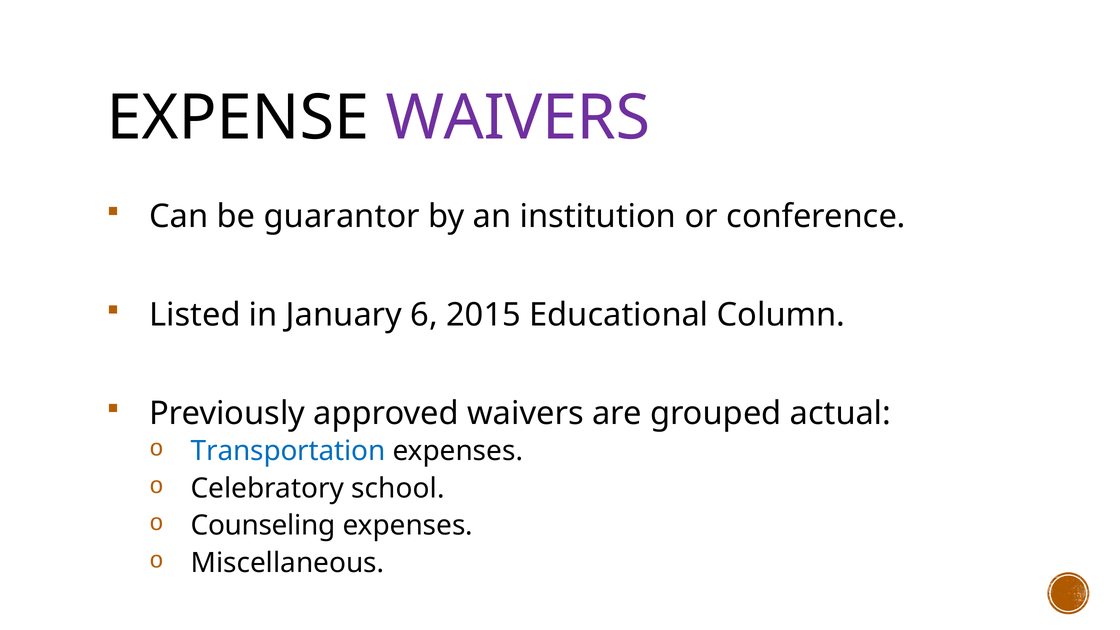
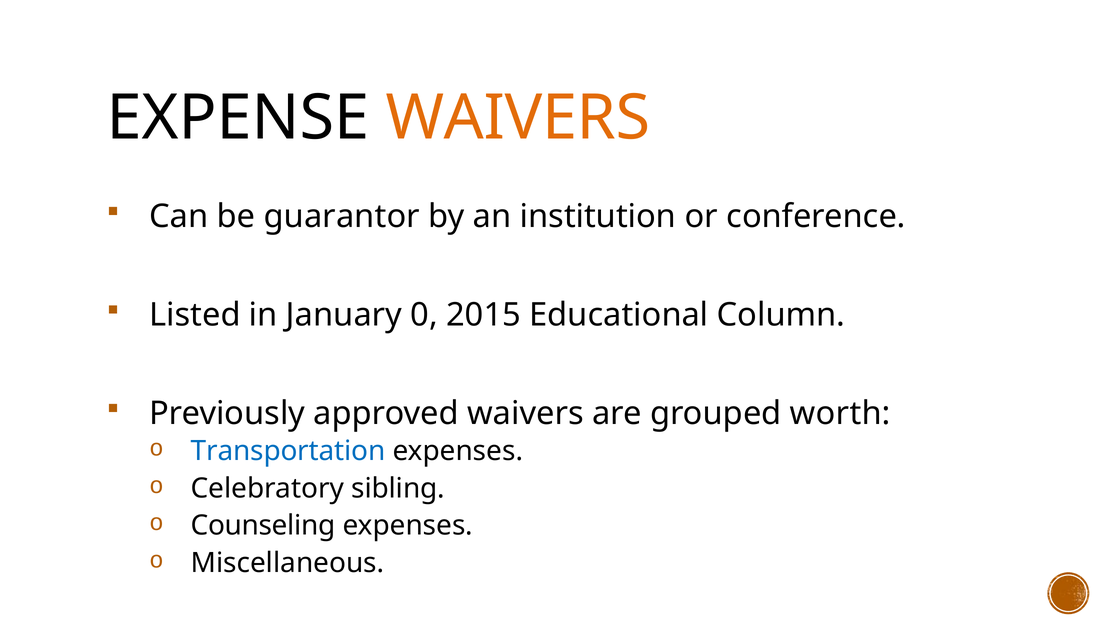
WAIVERS at (518, 118) colour: purple -> orange
6: 6 -> 0
actual: actual -> worth
school: school -> sibling
